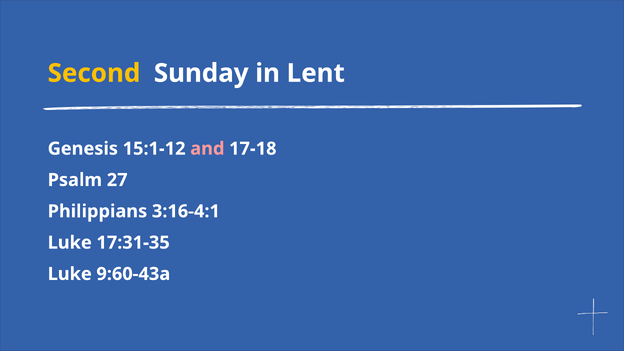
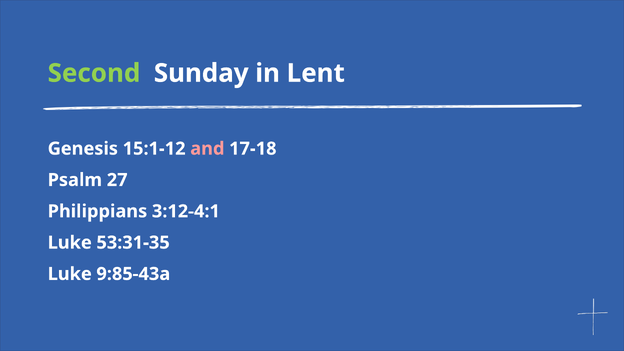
Second colour: yellow -> light green
3:16-4:1: 3:16-4:1 -> 3:12-4:1
17:31-35: 17:31-35 -> 53:31-35
9:60-43a: 9:60-43a -> 9:85-43a
